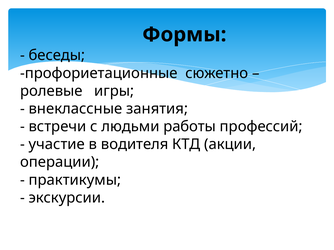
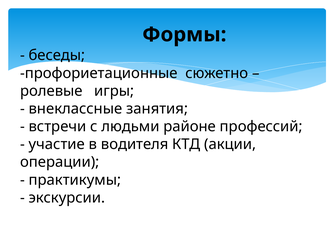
работы: работы -> районе
